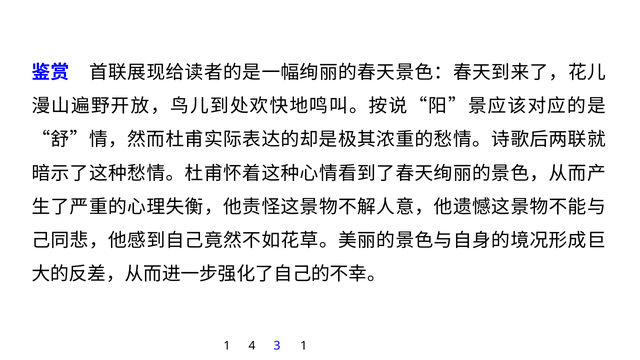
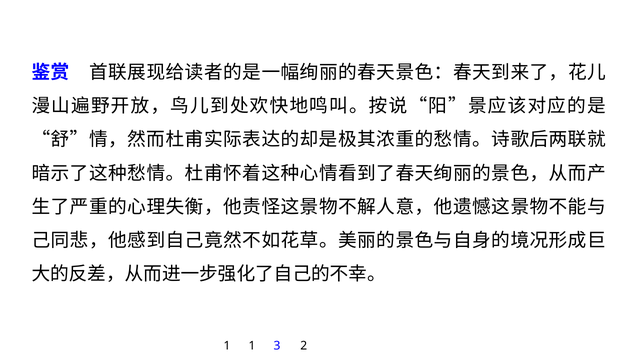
1 4: 4 -> 1
3 1: 1 -> 2
